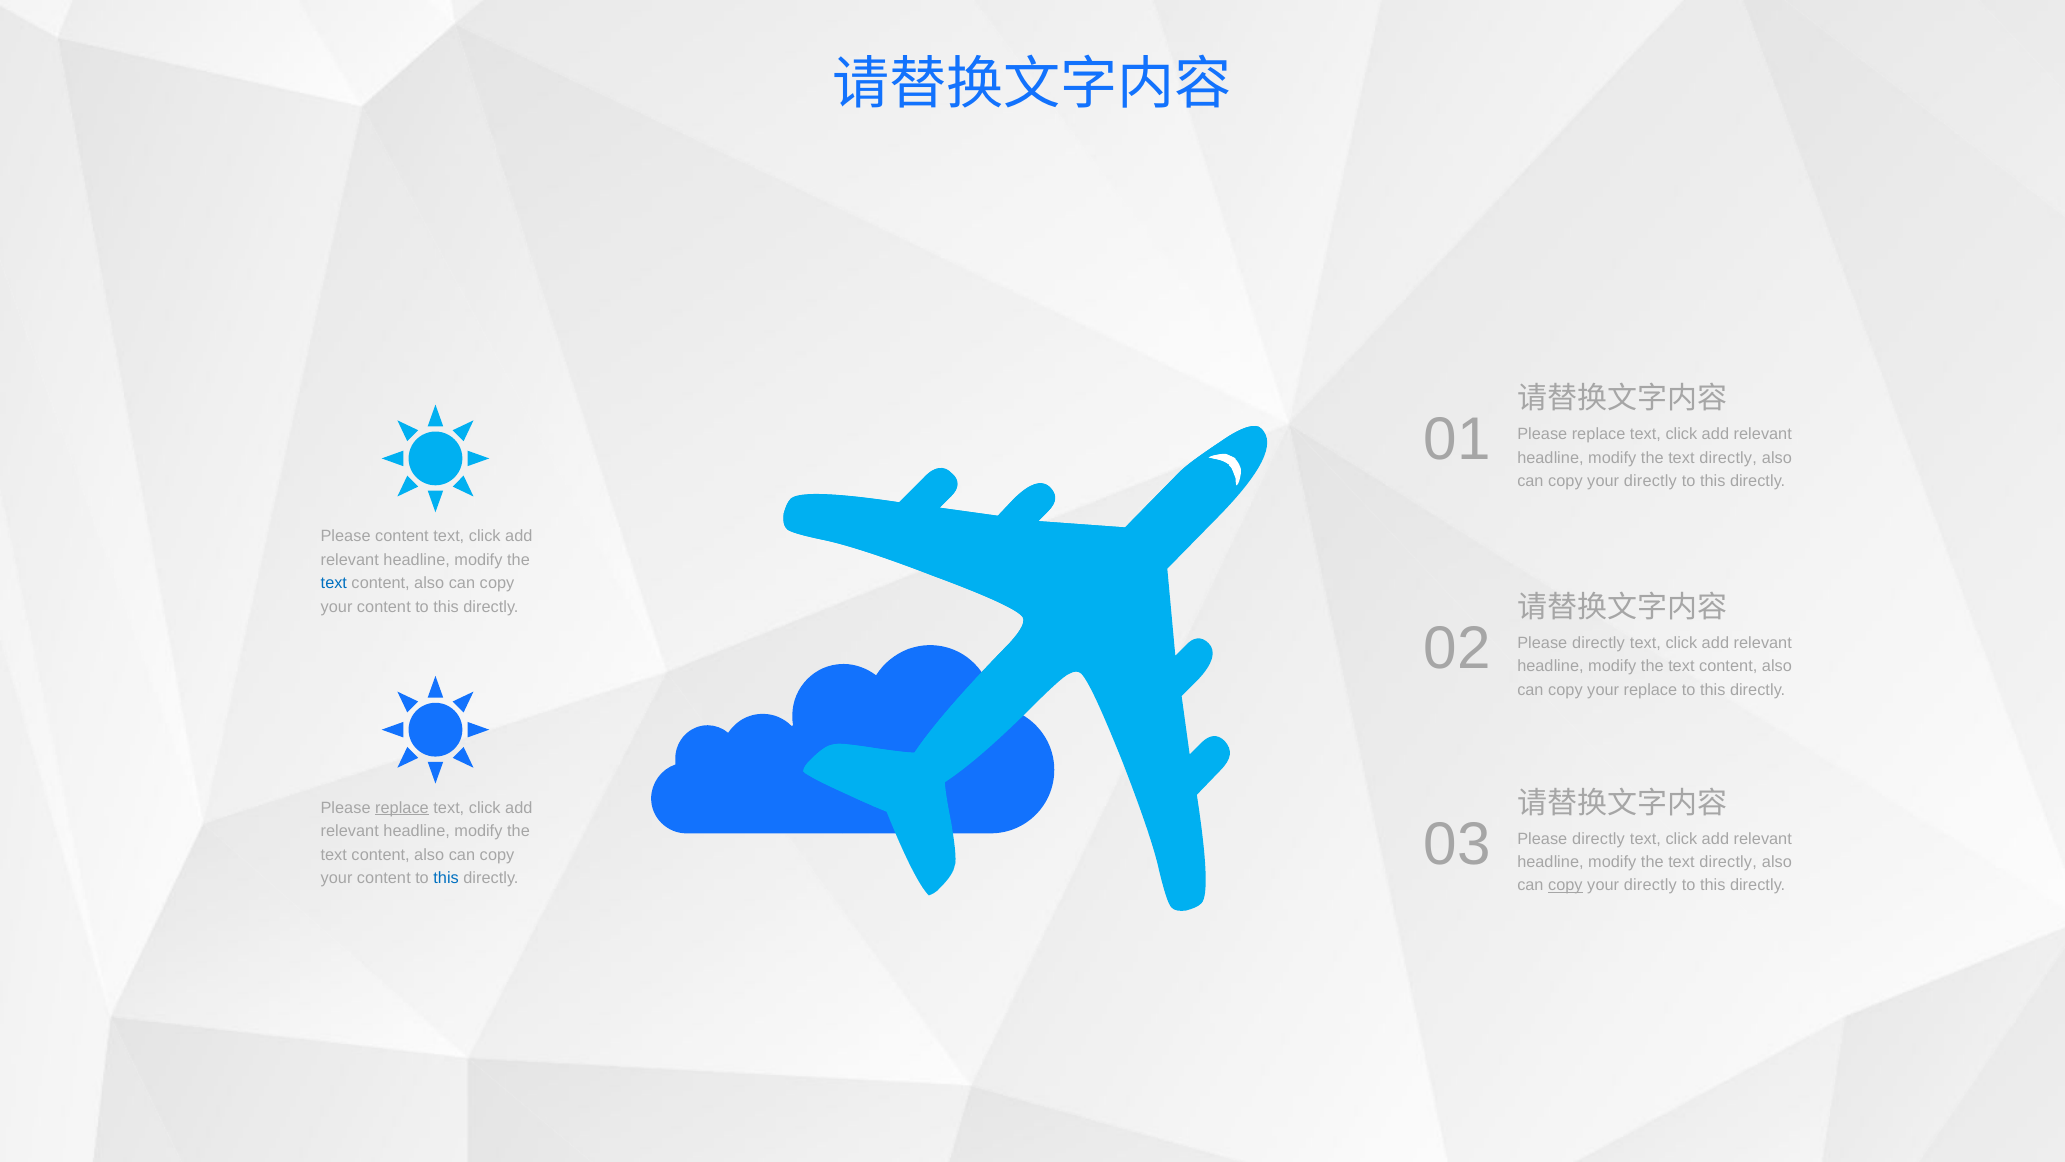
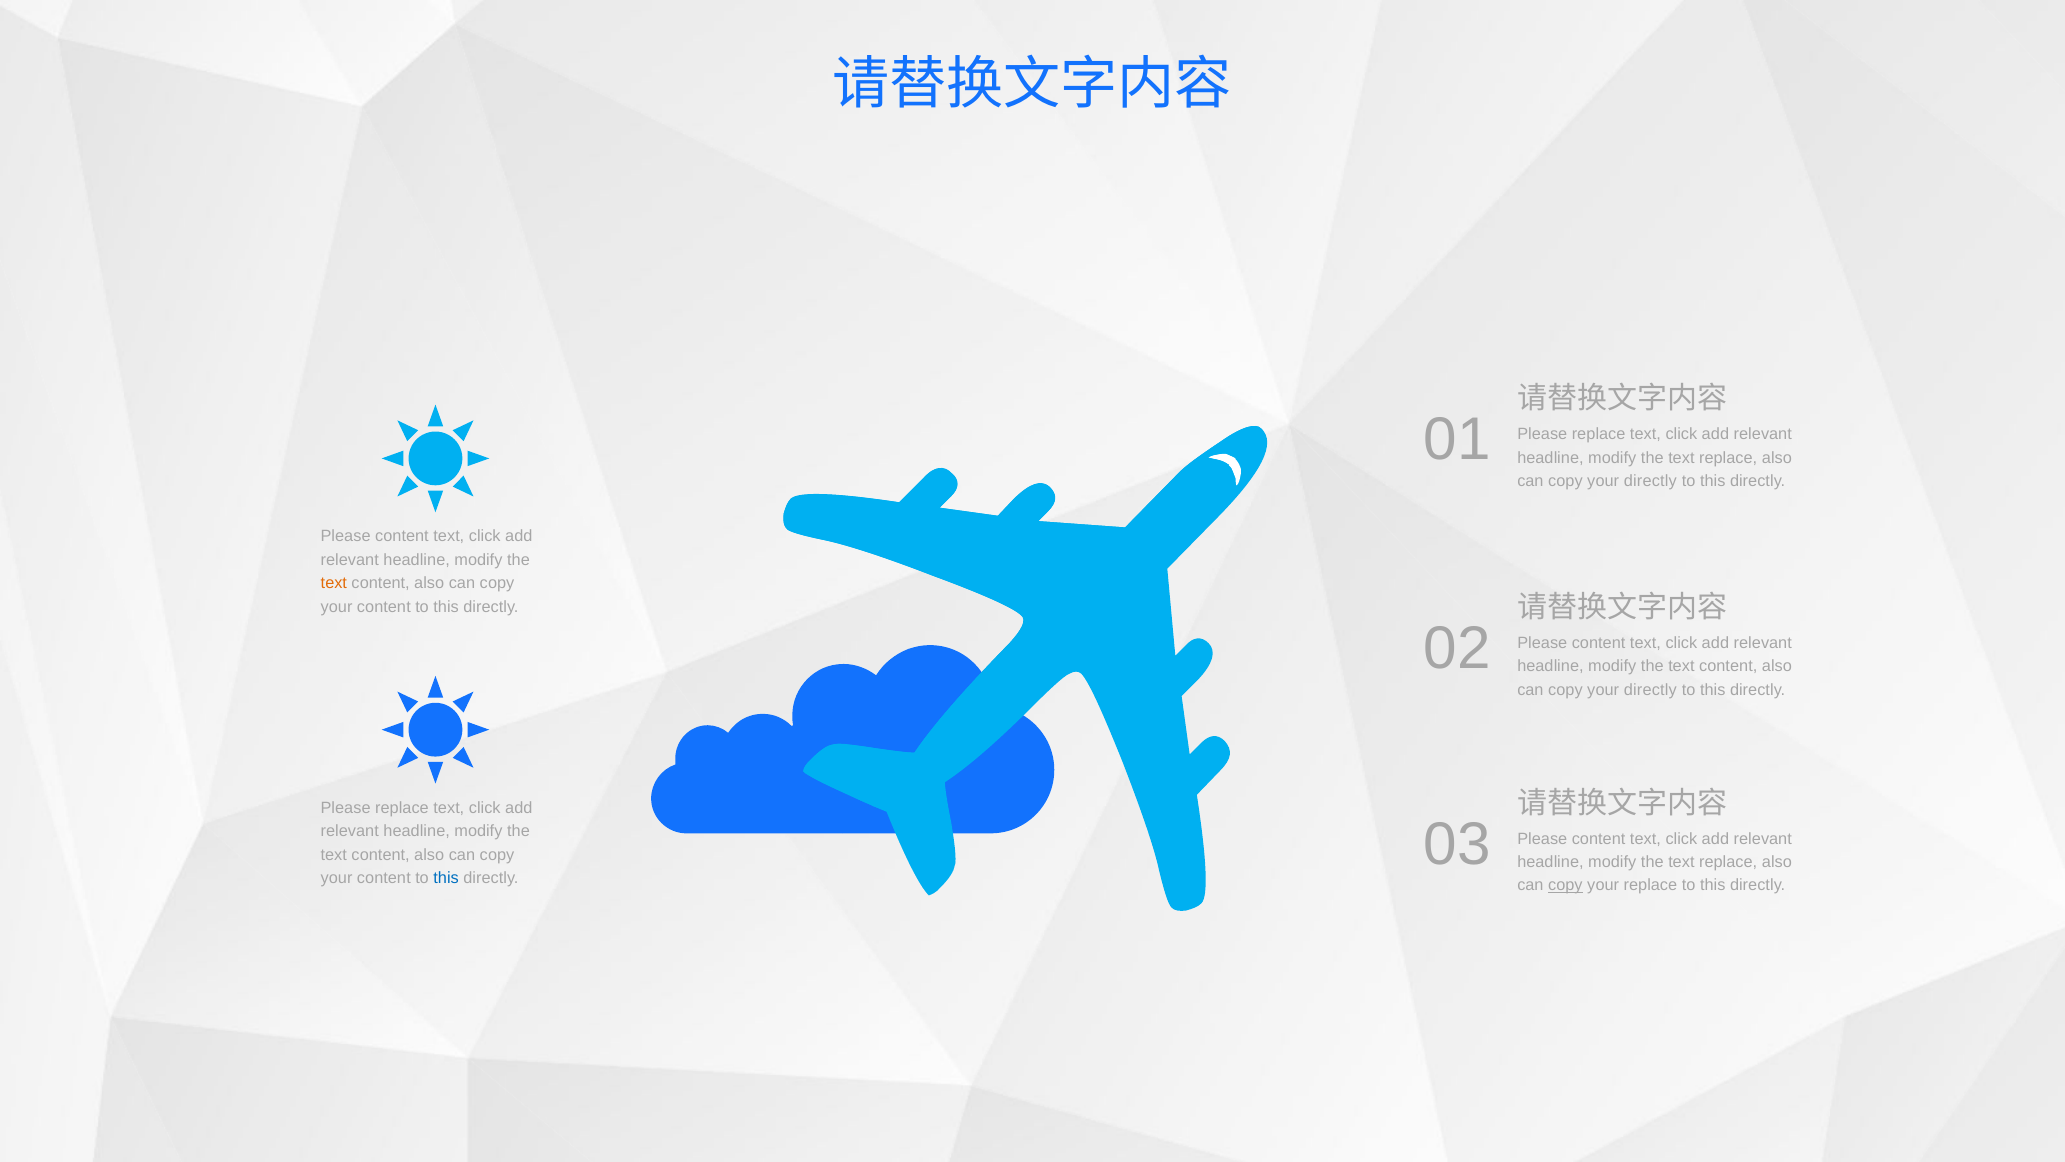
directly at (1728, 458): directly -> replace
text at (334, 583) colour: blue -> orange
02 Please directly: directly -> content
replace at (1650, 690): replace -> directly
replace at (402, 807) underline: present -> none
03 Please directly: directly -> content
directly at (1728, 862): directly -> replace
directly at (1650, 885): directly -> replace
